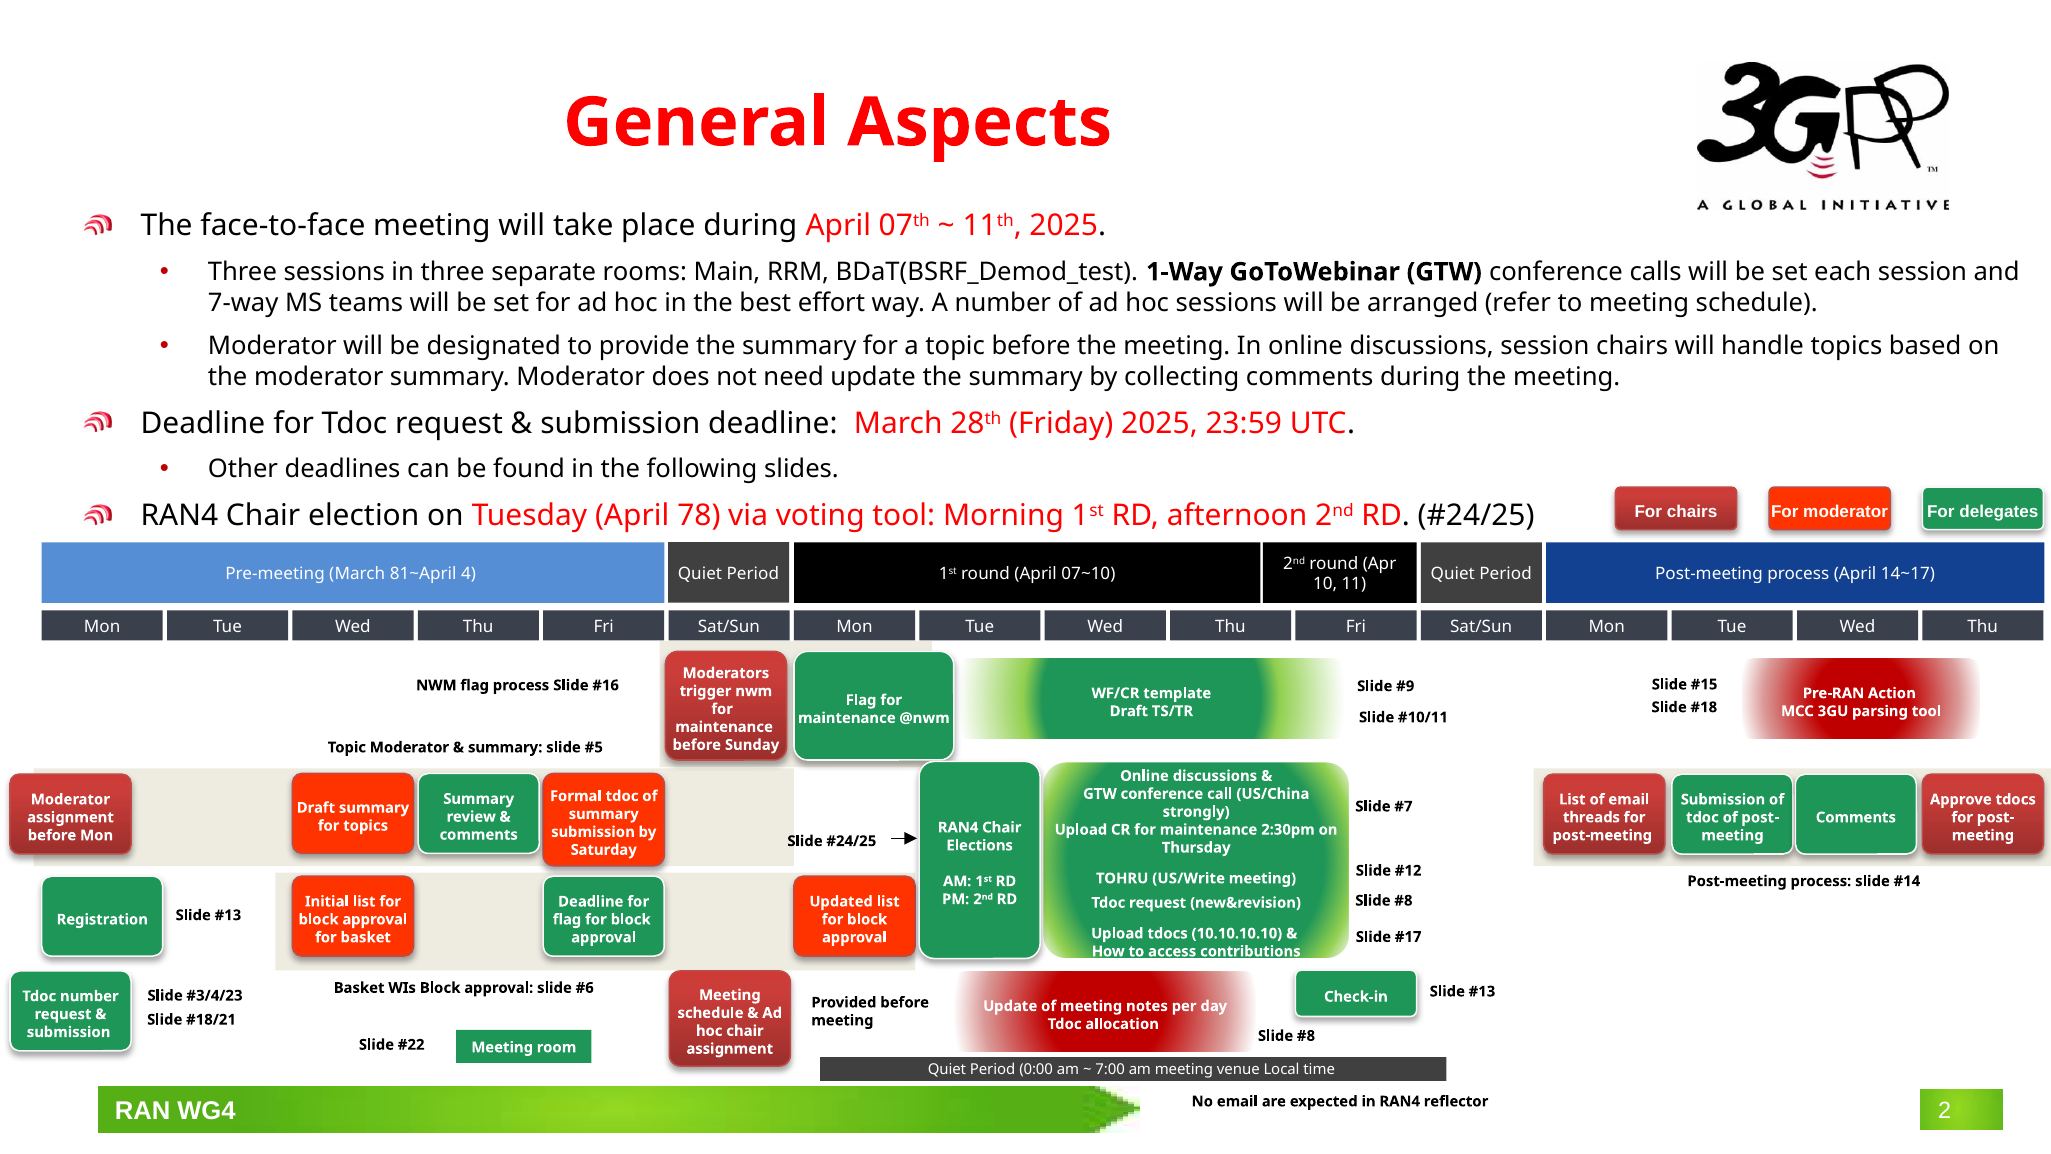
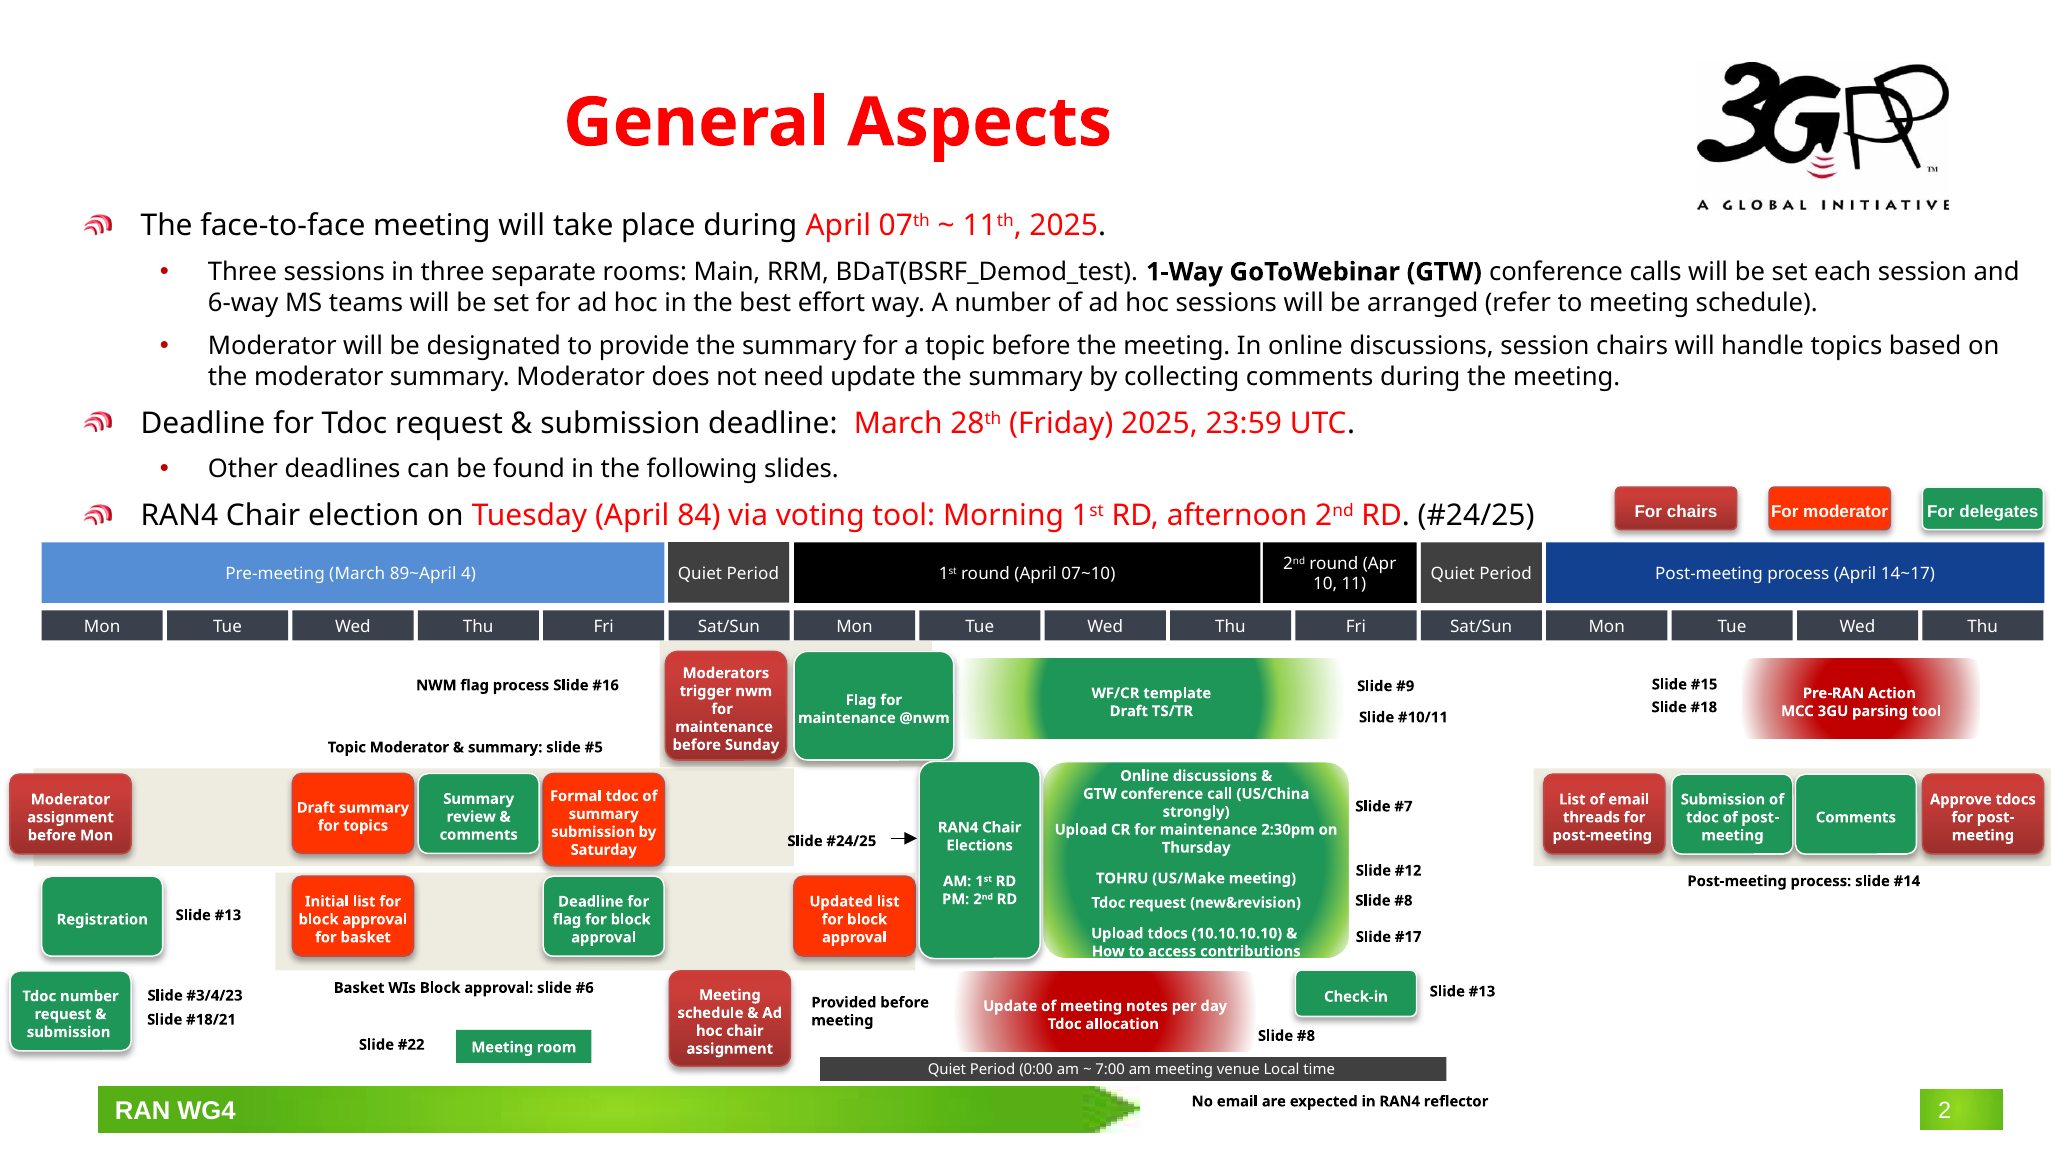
7-way: 7-way -> 6-way
78: 78 -> 84
81~April: 81~April -> 89~April
US/Write: US/Write -> US/Make
